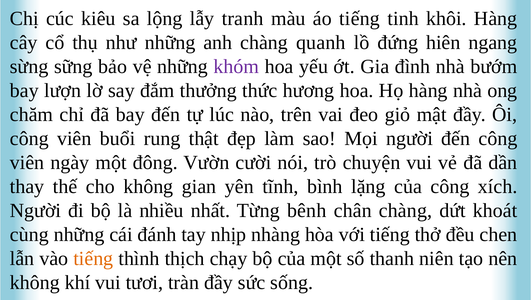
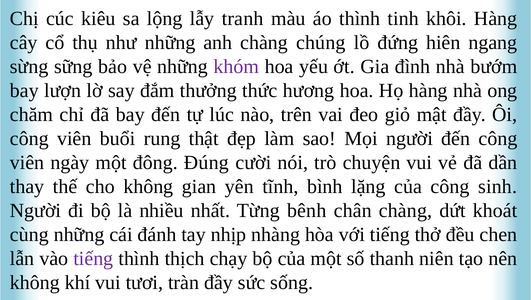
áo tiếng: tiếng -> thình
quanh: quanh -> chúng
Vườn: Vườn -> Đúng
xích: xích -> sinh
tiếng at (93, 258) colour: orange -> purple
